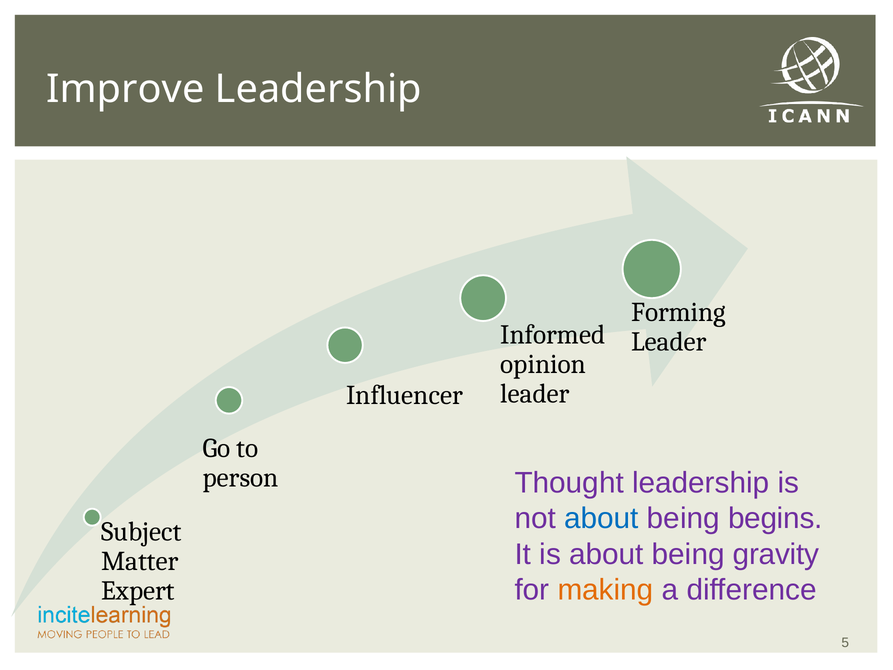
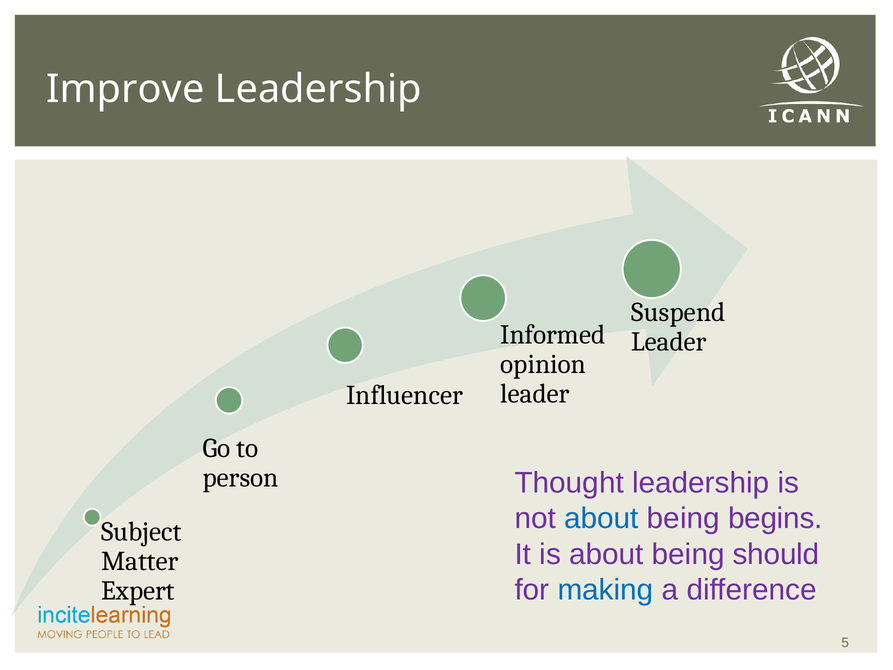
Forming: Forming -> Suspend
gravity: gravity -> should
making colour: orange -> blue
